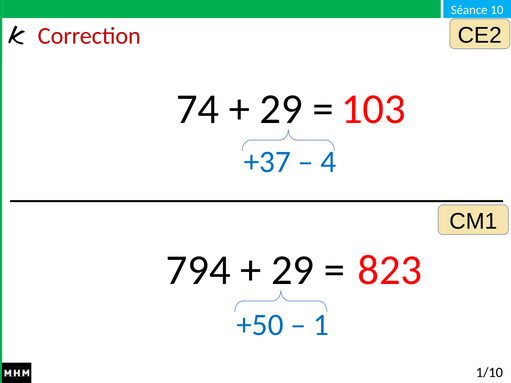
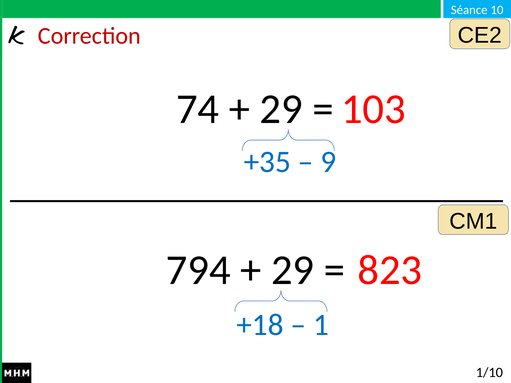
+37: +37 -> +35
4: 4 -> 9
+50: +50 -> +18
